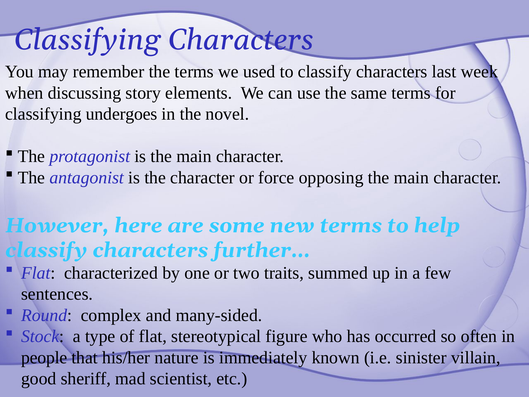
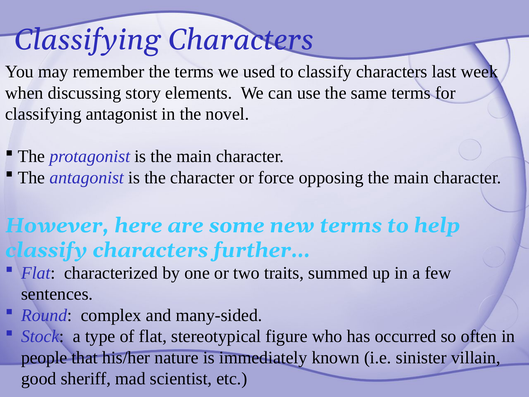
classifying undergoes: undergoes -> antagonist
